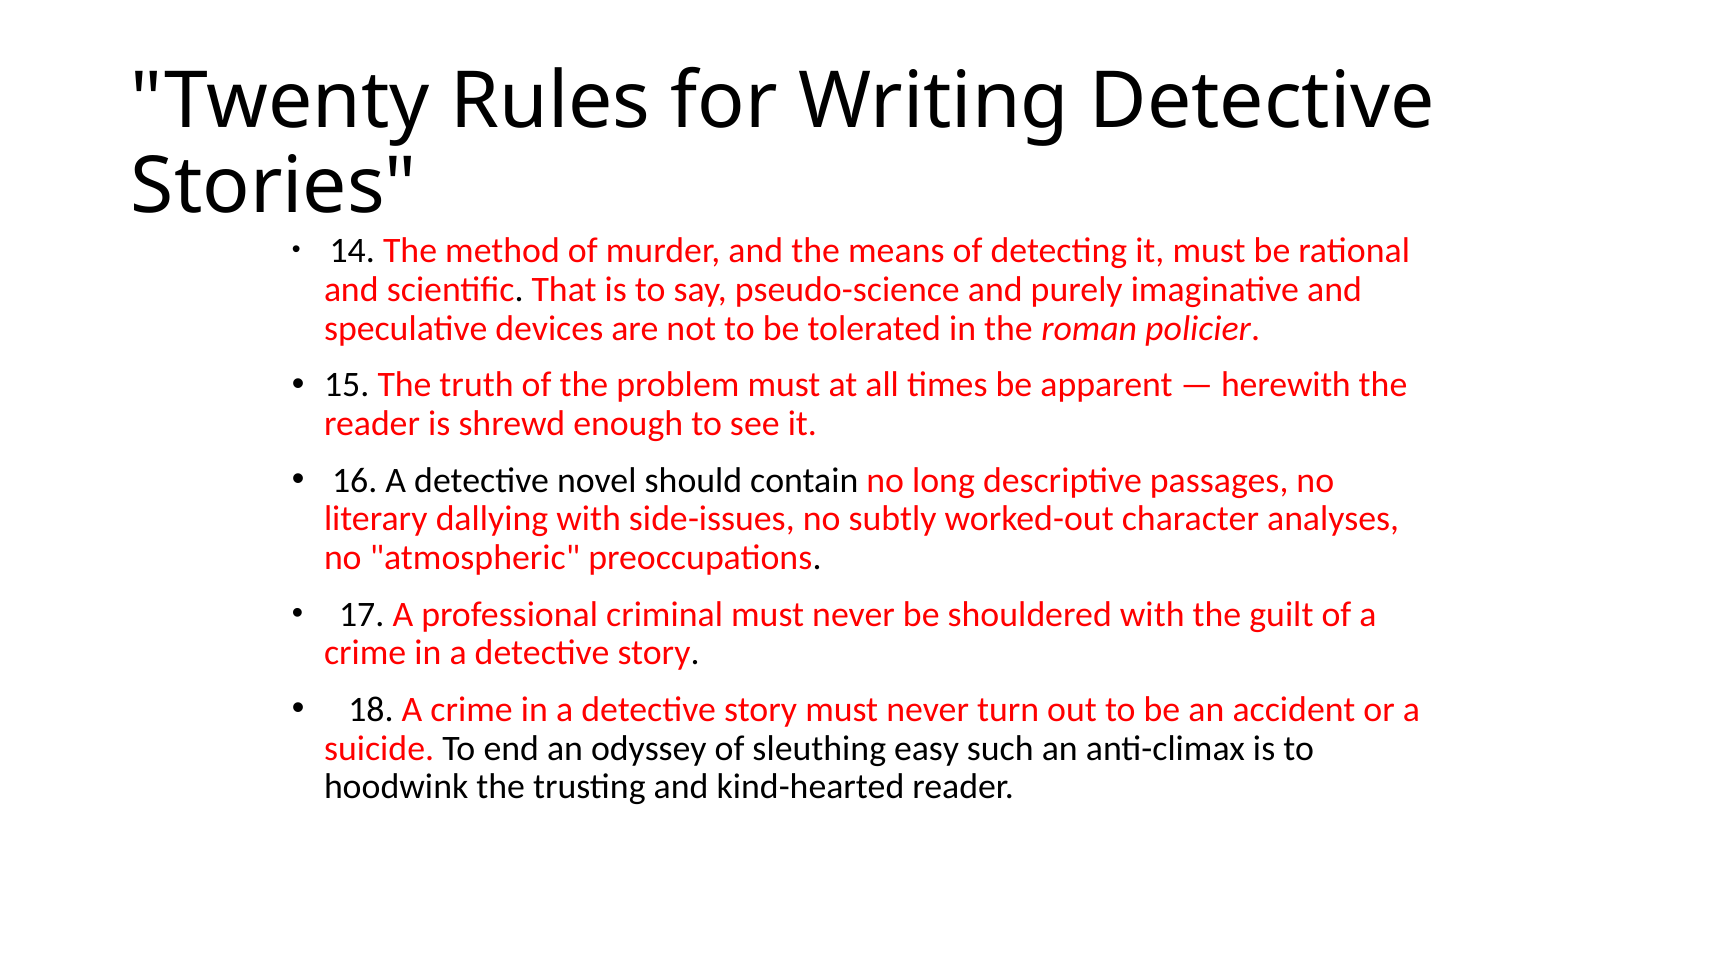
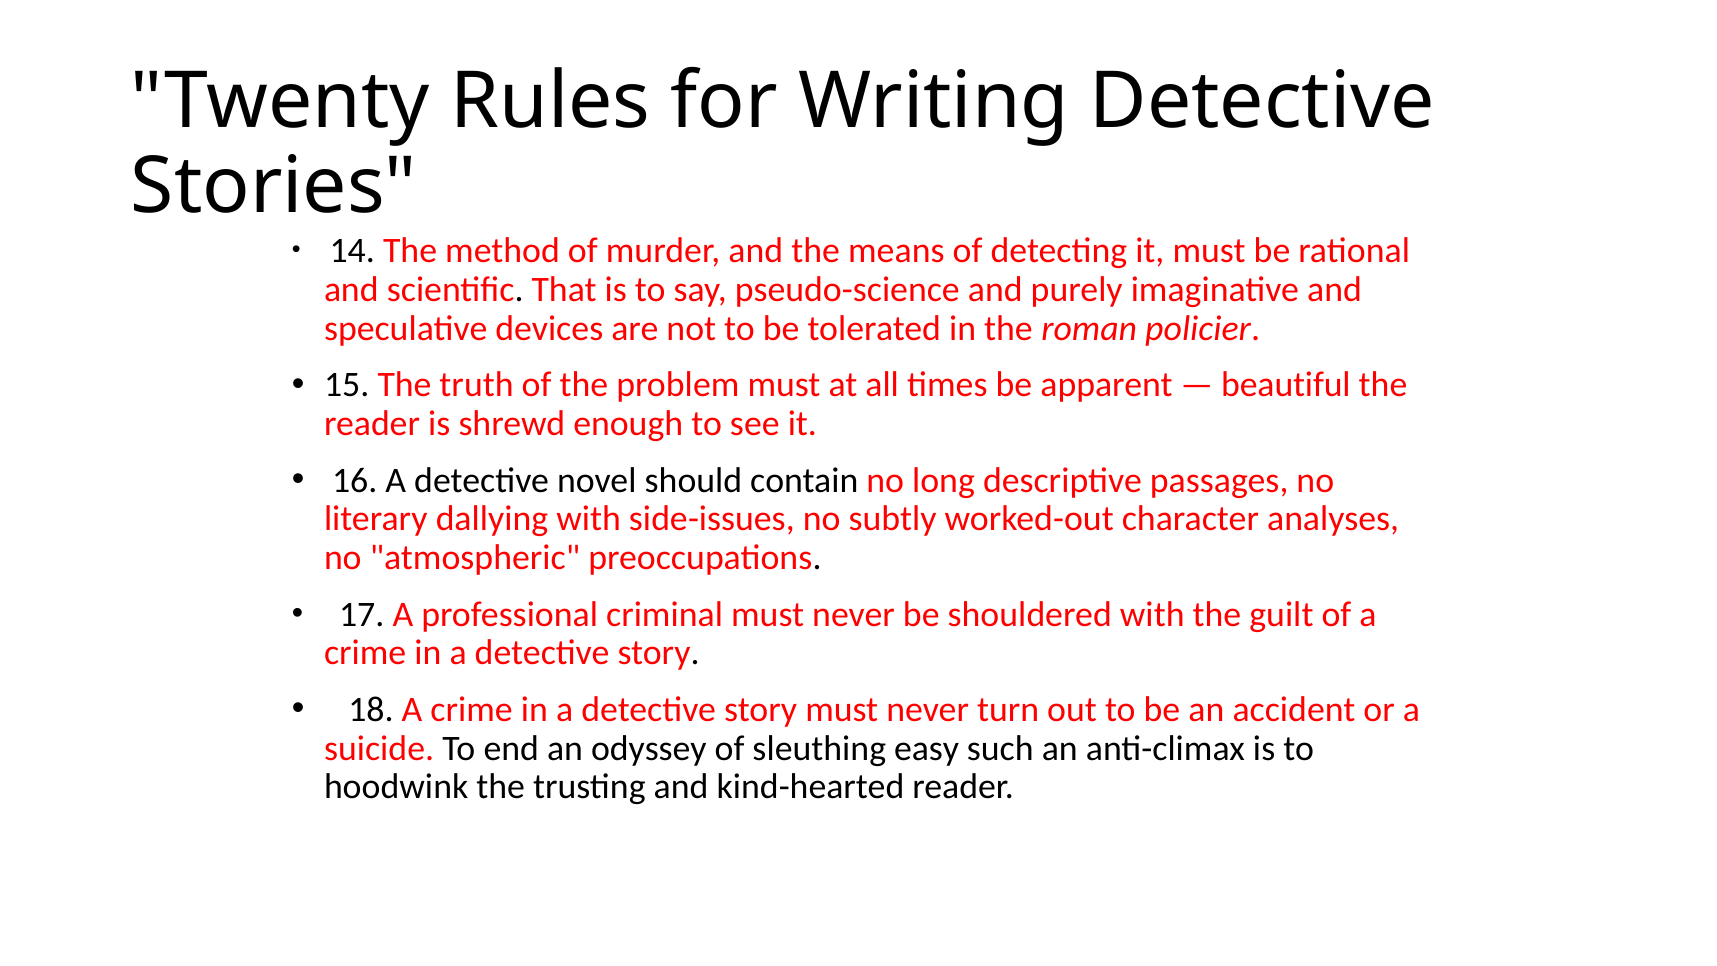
herewith: herewith -> beautiful
